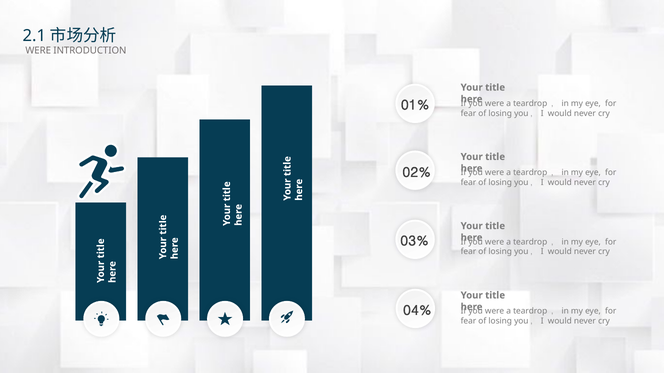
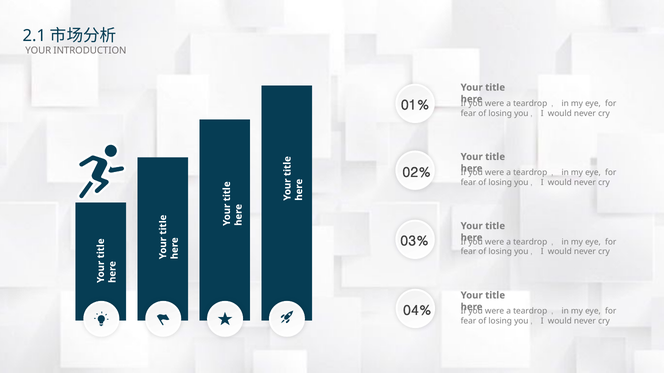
WERE at (38, 51): WERE -> YOUR
